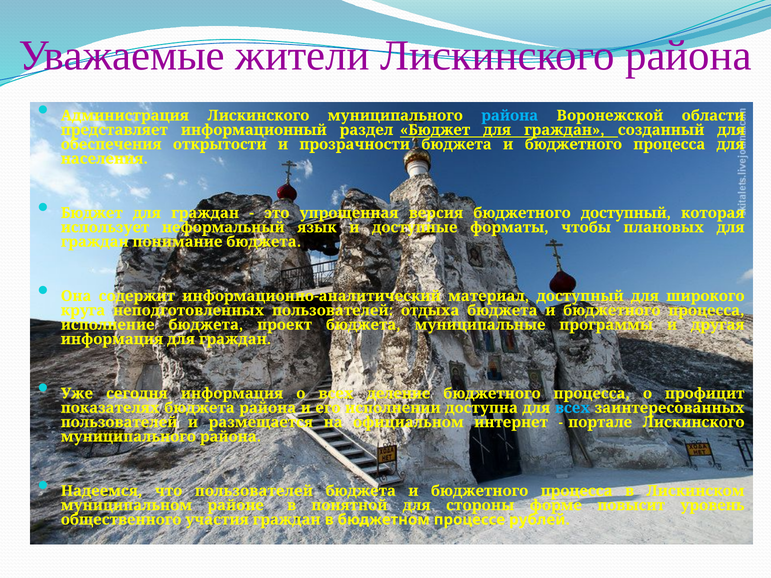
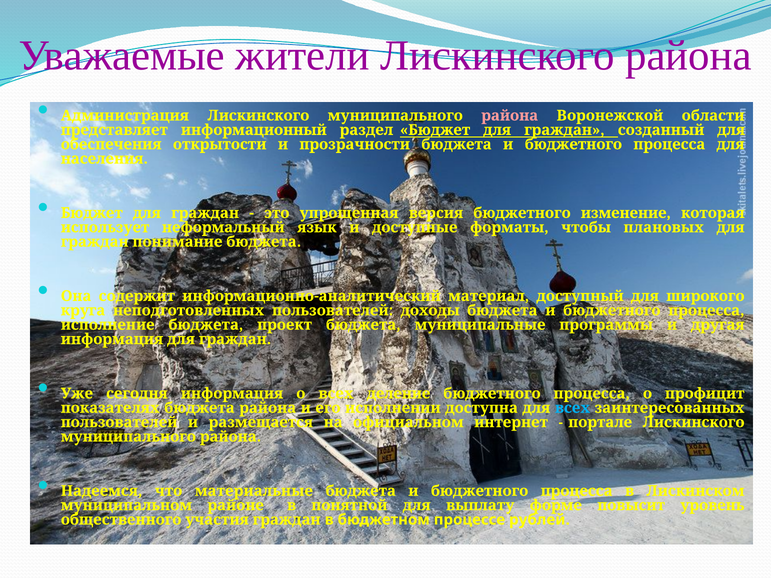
района at (510, 116) colour: light blue -> pink
бюджетного доступный: доступный -> изменение
отдыха: отдыха -> доходы
что пользователей: пользователей -> материальные
стороны: стороны -> выплату
